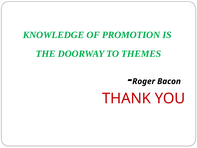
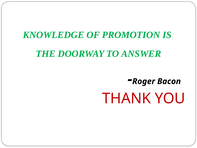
THEMES: THEMES -> ANSWER
